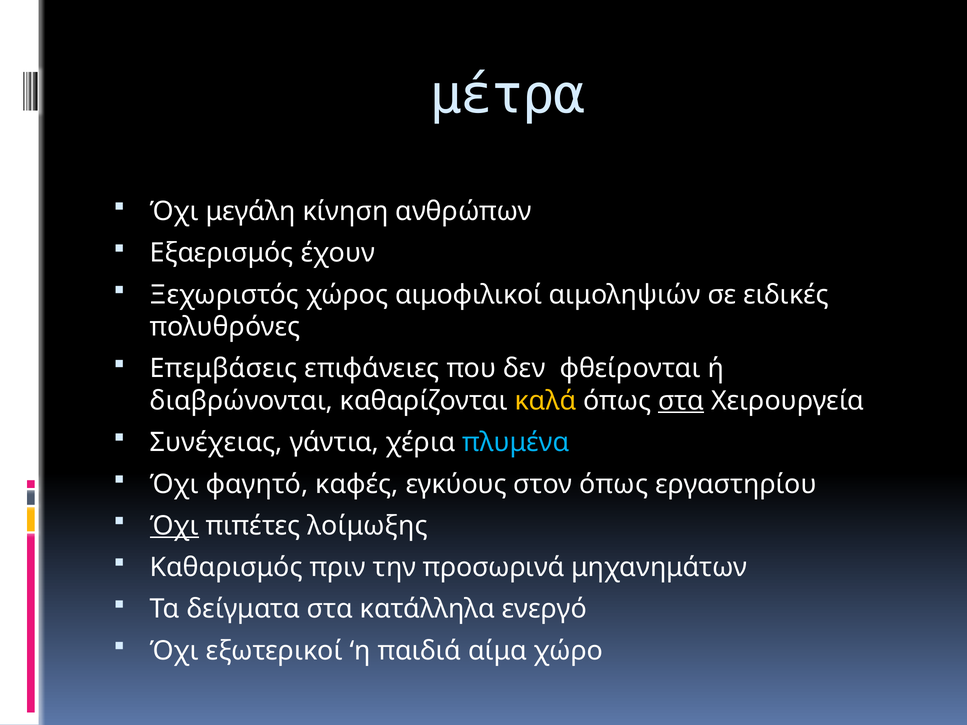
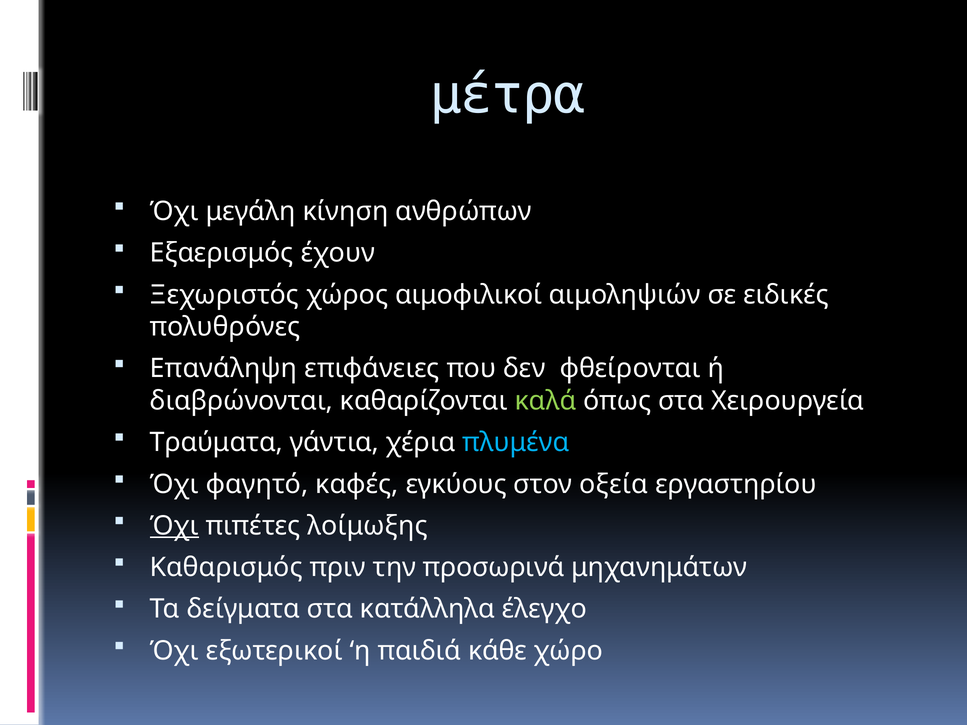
Επεμβάσεις: Επεμβάσεις -> Επανάληψη
καλά colour: yellow -> light green
στα at (681, 401) underline: present -> none
Συνέχειας: Συνέχειας -> Τραύματα
στον όπως: όπως -> οξεία
ενεργό: ενεργό -> έλεγχο
αίμα: αίμα -> κάθε
